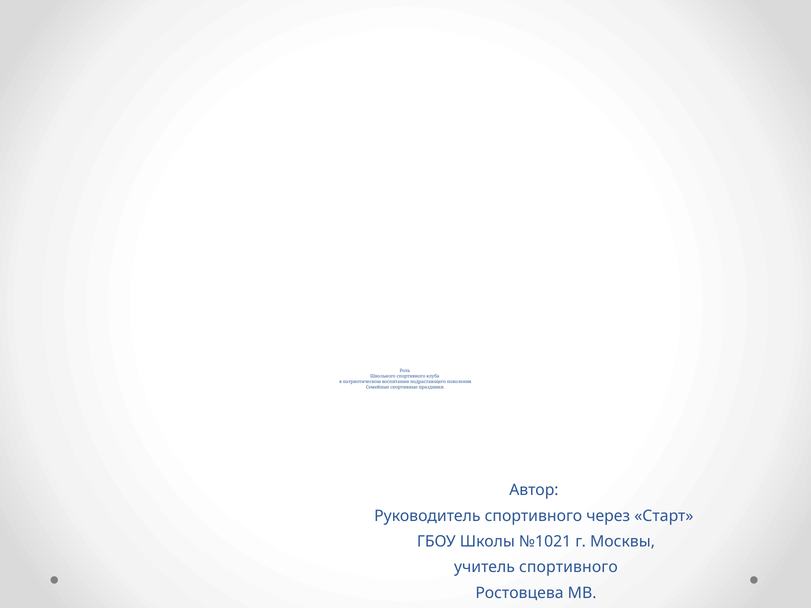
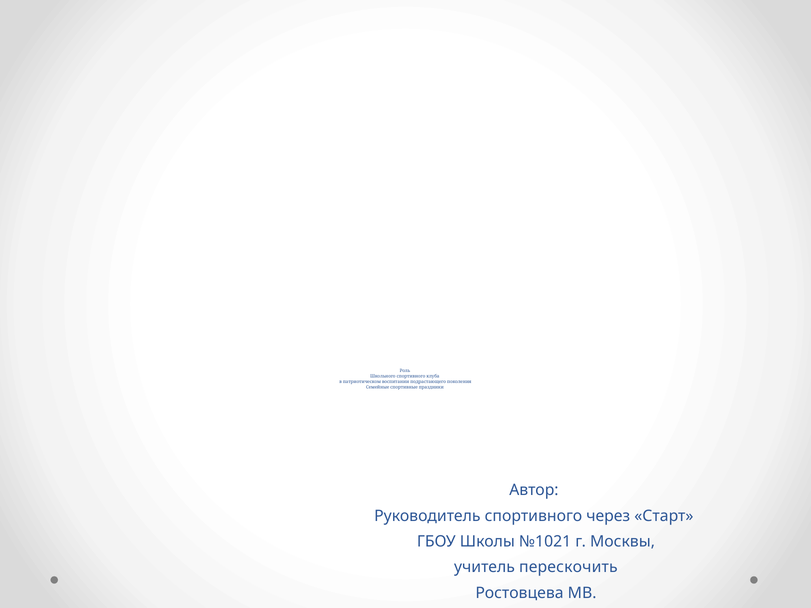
учитель спортивного: спортивного -> перескочить
